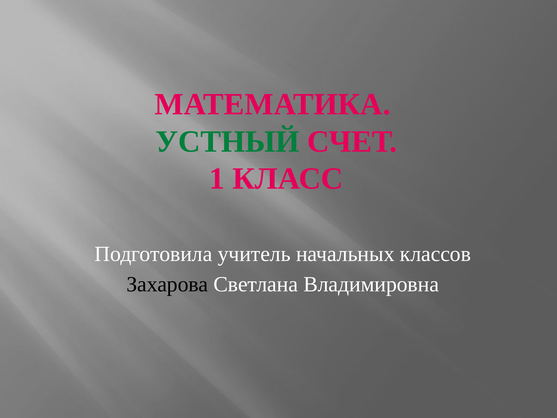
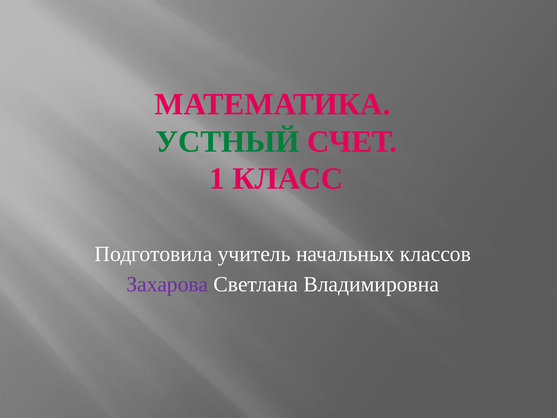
Захарова colour: black -> purple
